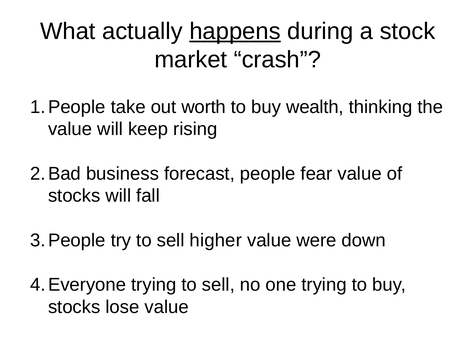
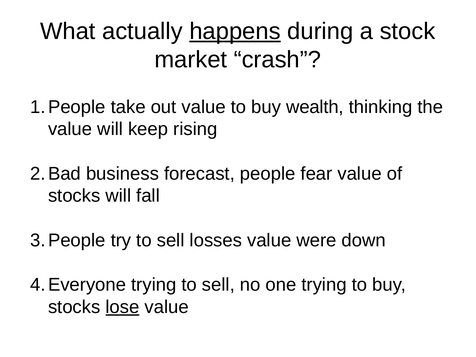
out worth: worth -> value
higher: higher -> losses
lose underline: none -> present
